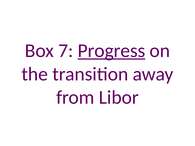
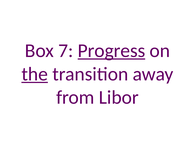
the underline: none -> present
